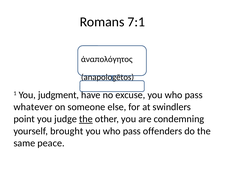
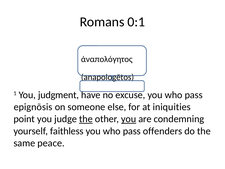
7:1: 7:1 -> 0:1
whatever: whatever -> epignōsis
swindlers: swindlers -> iniquities
you at (129, 119) underline: none -> present
brought: brought -> faithless
